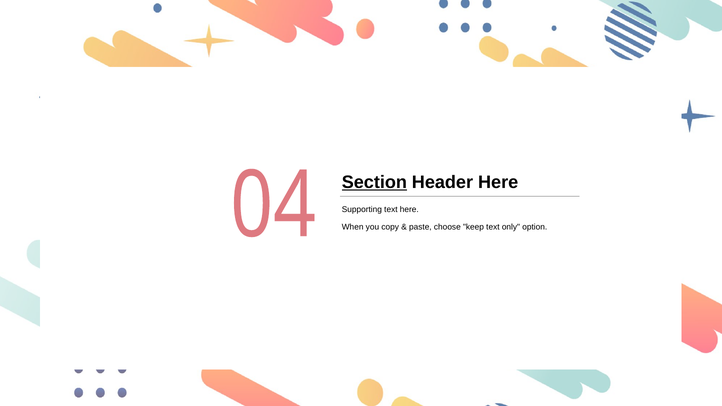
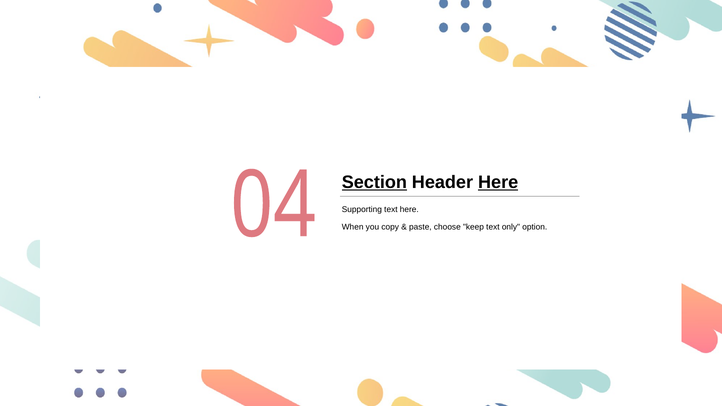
Here at (498, 182) underline: none -> present
